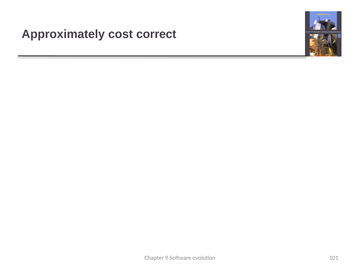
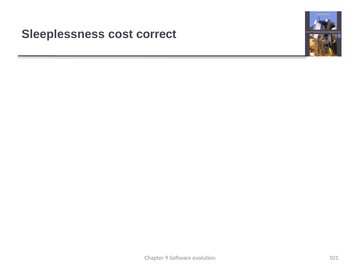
Approximately: Approximately -> Sleeplessness
